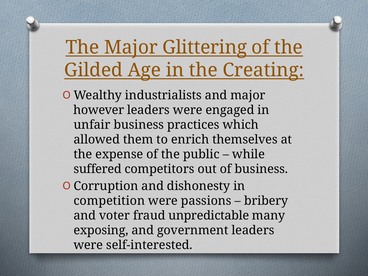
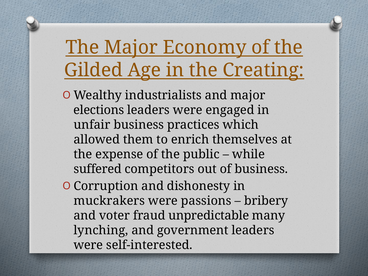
Glittering: Glittering -> Economy
however: however -> elections
competition: competition -> muckrakers
exposing: exposing -> lynching
